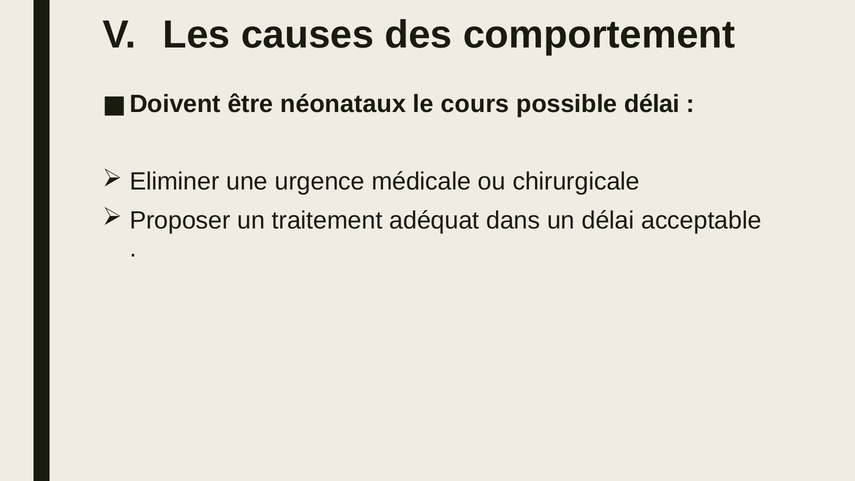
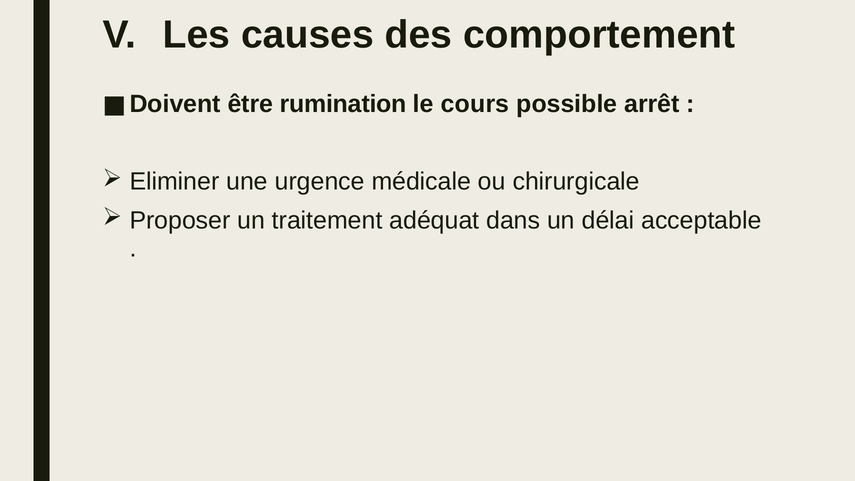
néonataux: néonataux -> rumination
possible délai: délai -> arrêt
